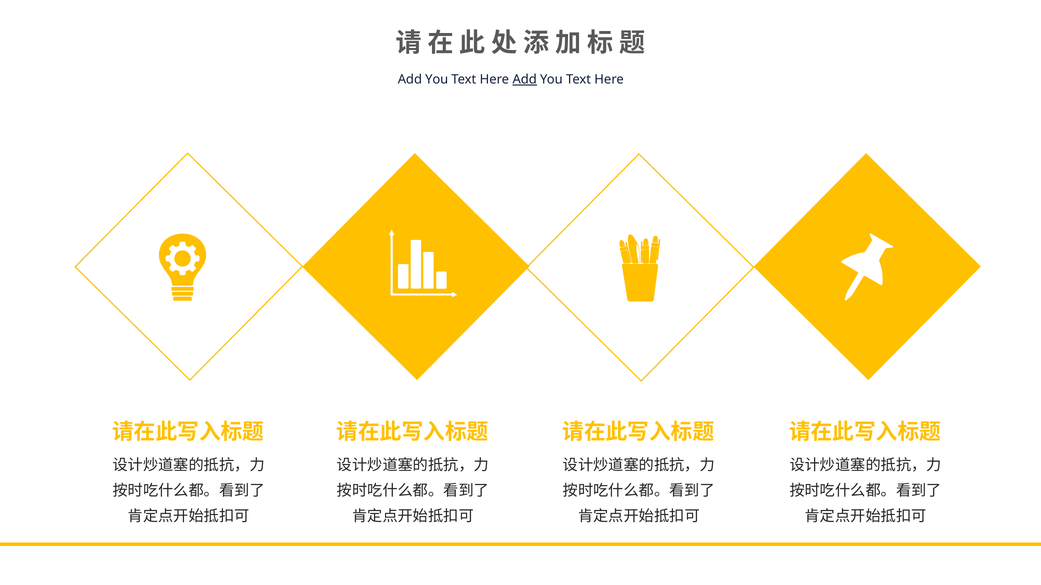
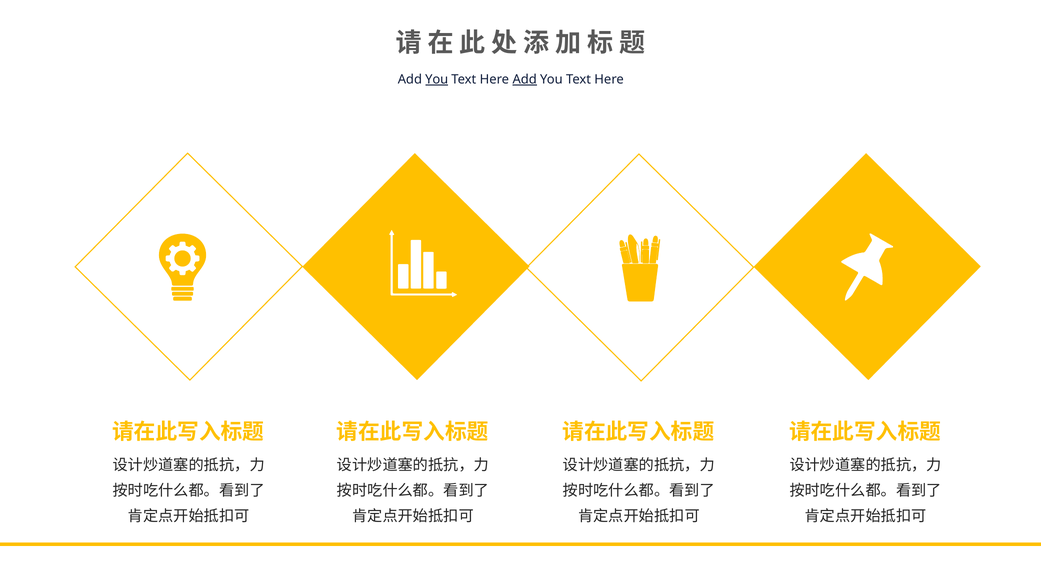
You at (437, 80) underline: none -> present
